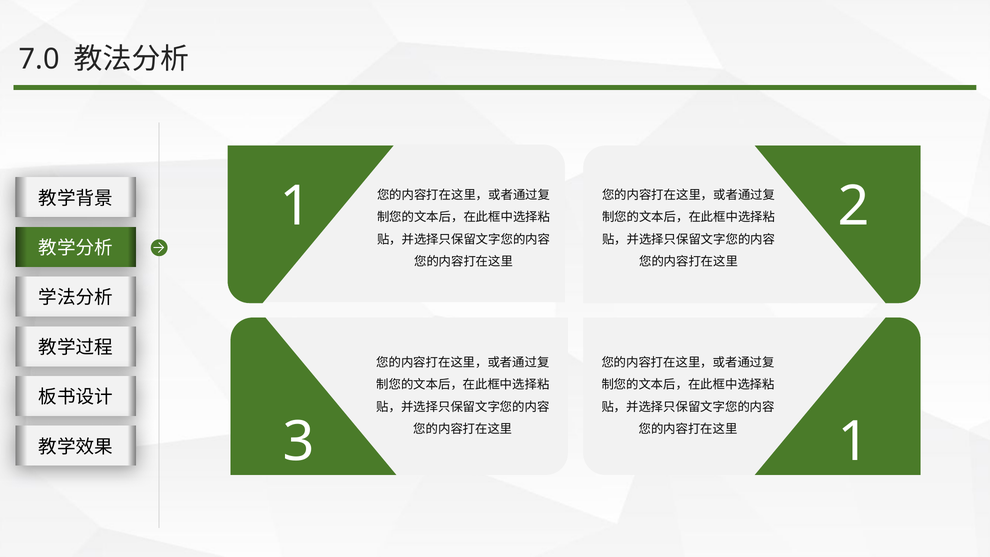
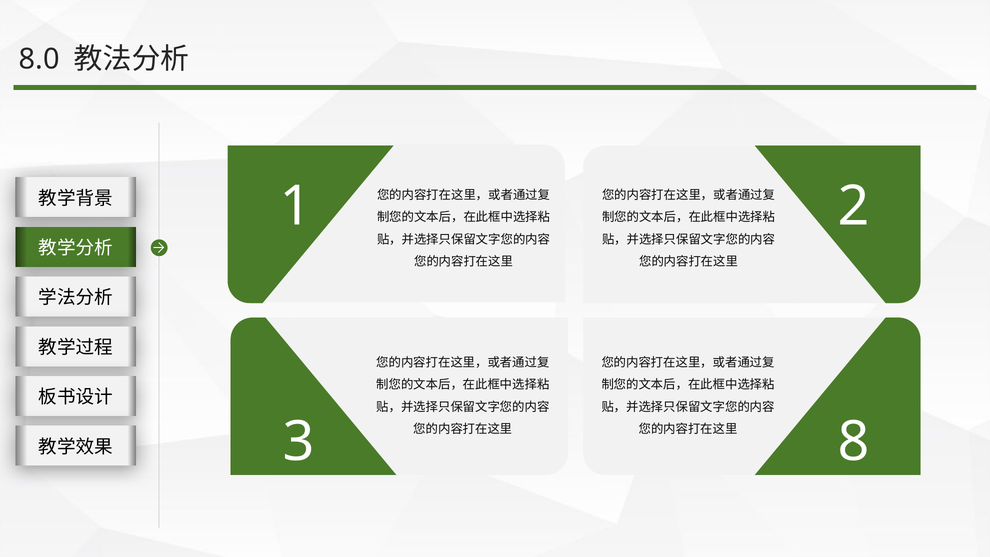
7.0: 7.0 -> 8.0
3 1: 1 -> 8
